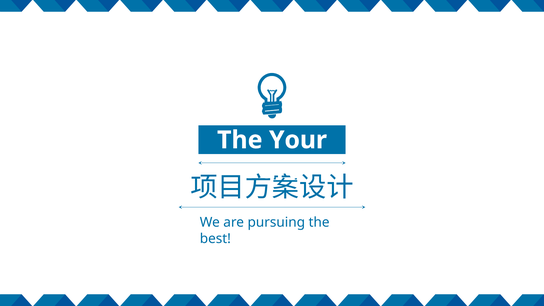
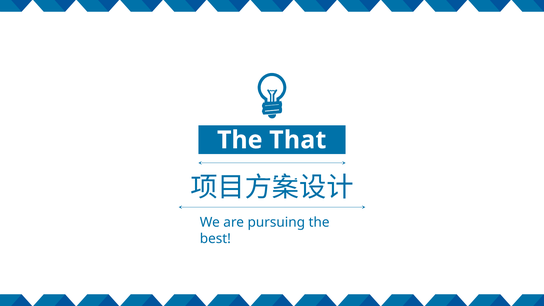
Your: Your -> That
